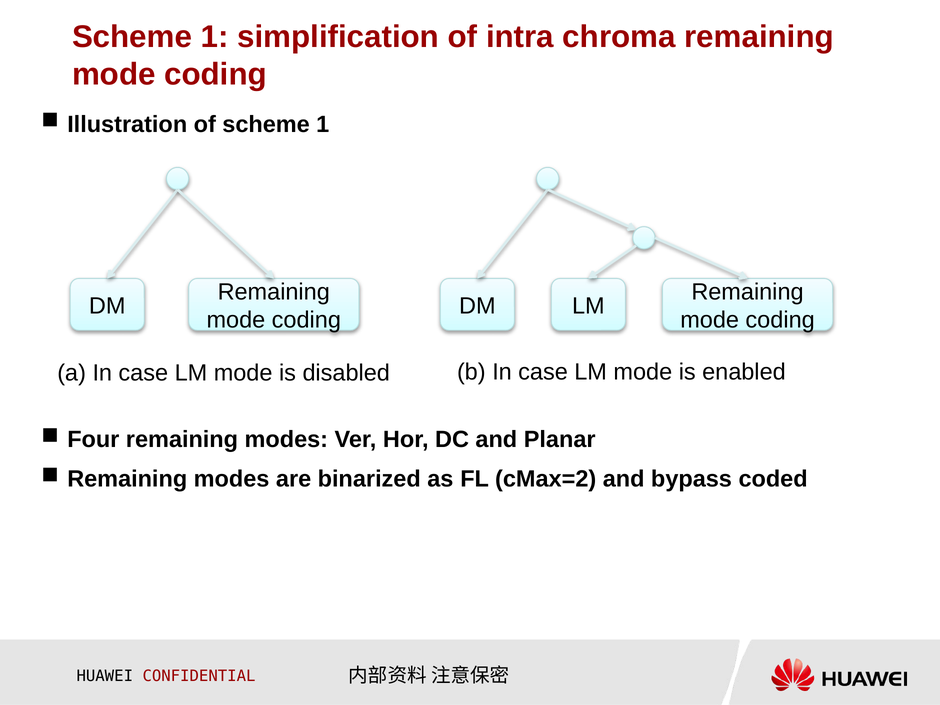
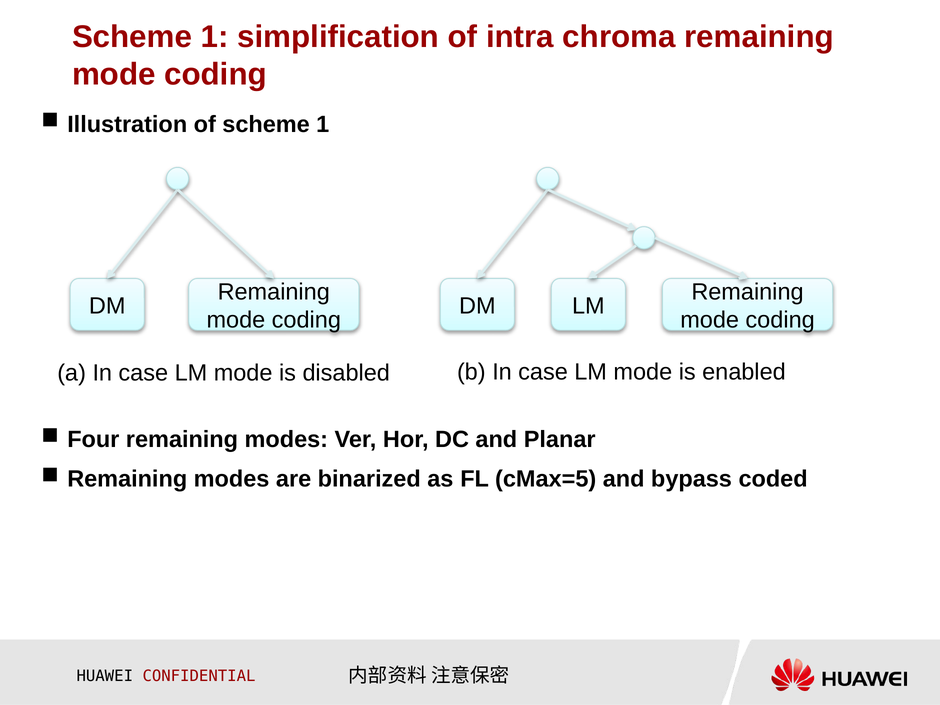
cMax=2: cMax=2 -> cMax=5
